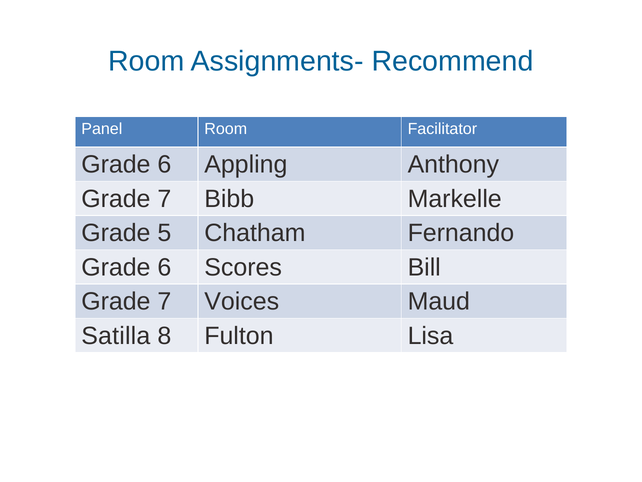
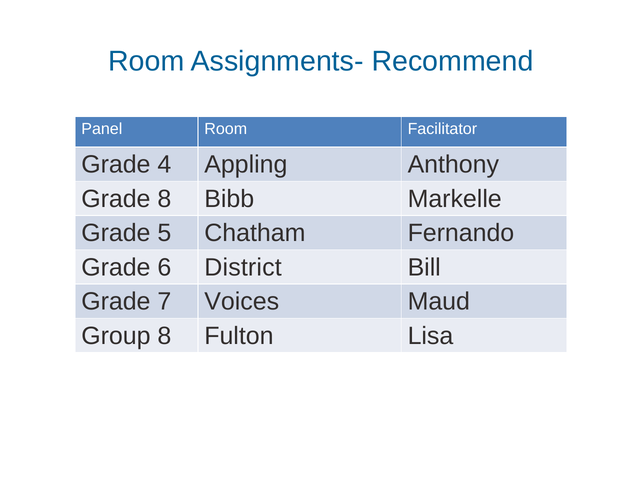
6 at (164, 164): 6 -> 4
7 at (164, 199): 7 -> 8
Scores: Scores -> District
Satilla: Satilla -> Group
